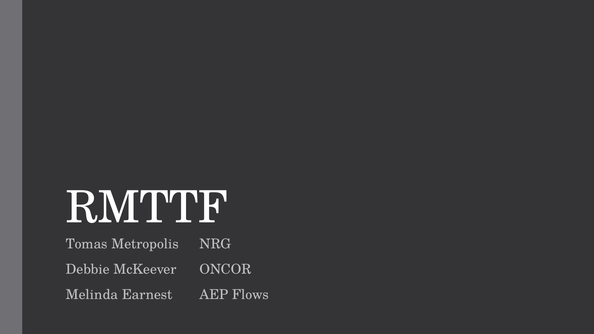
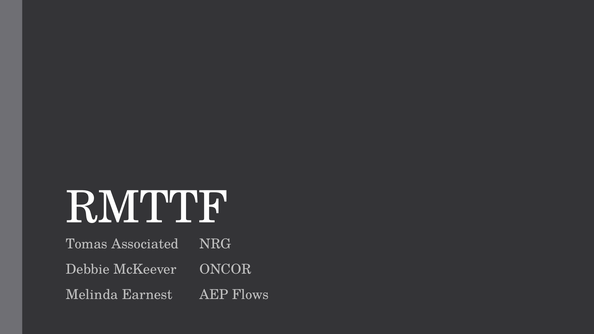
Metropolis: Metropolis -> Associated
